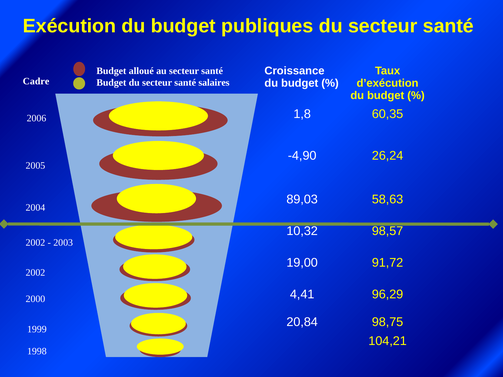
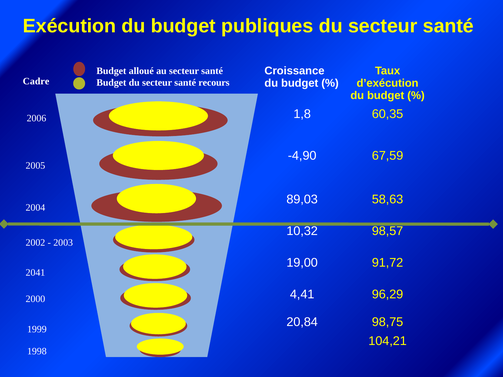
salaires: salaires -> recours
26,24: 26,24 -> 67,59
2002 at (35, 273): 2002 -> 2041
